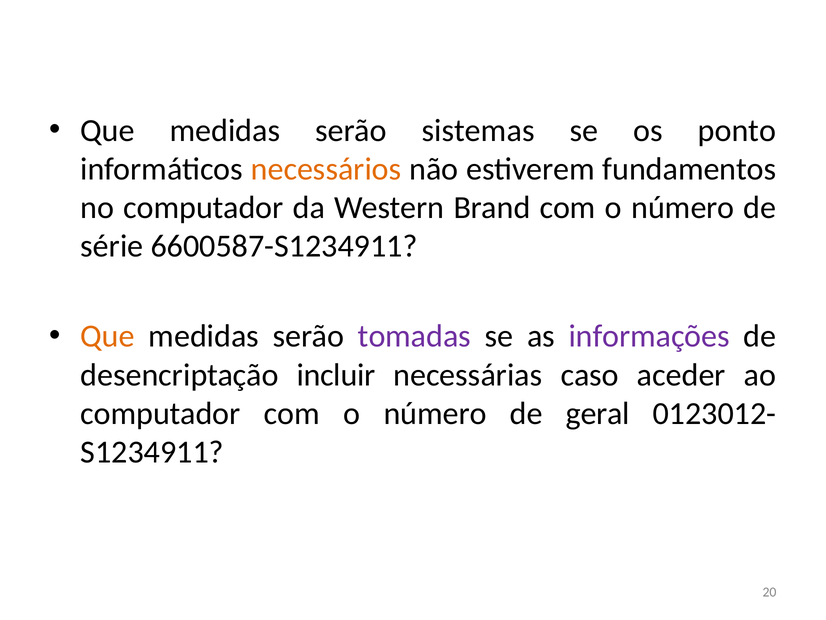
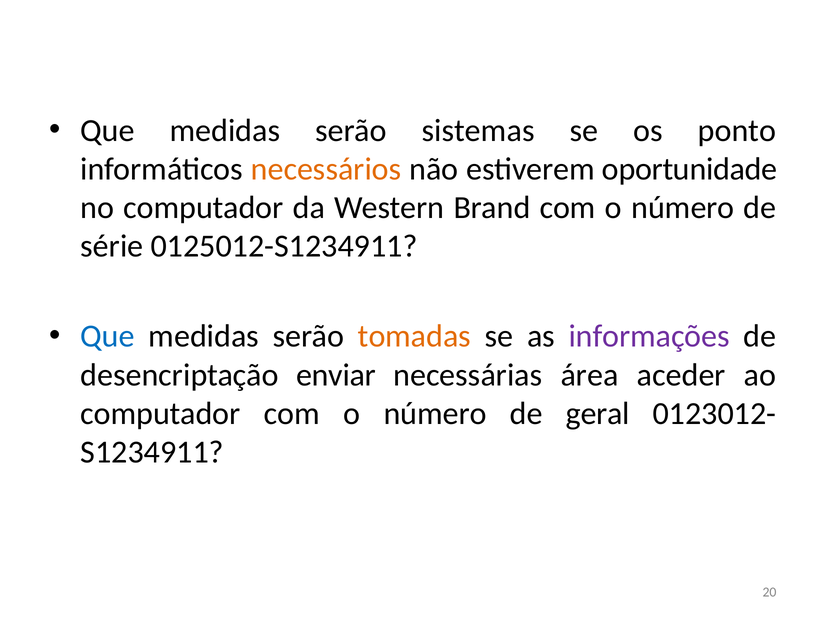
fundamentos: fundamentos -> oportunidade
6600587-S1234911: 6600587-S1234911 -> 0125012-S1234911
Que at (108, 336) colour: orange -> blue
tomadas colour: purple -> orange
incluir: incluir -> enviar
caso: caso -> área
